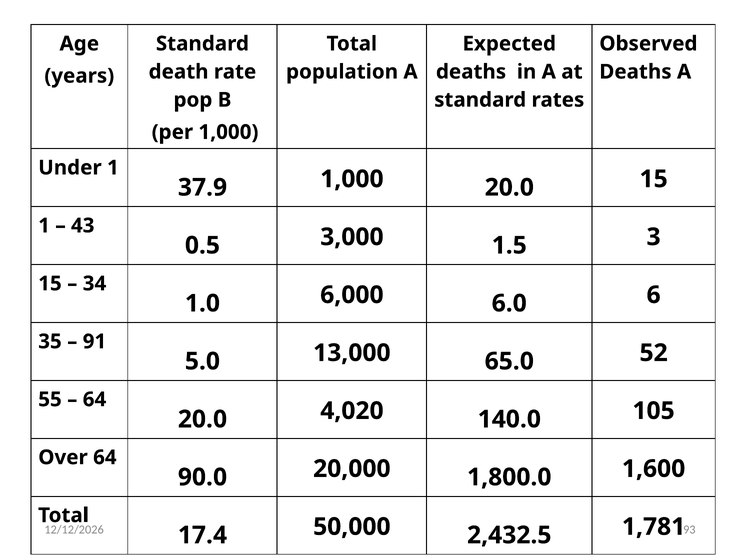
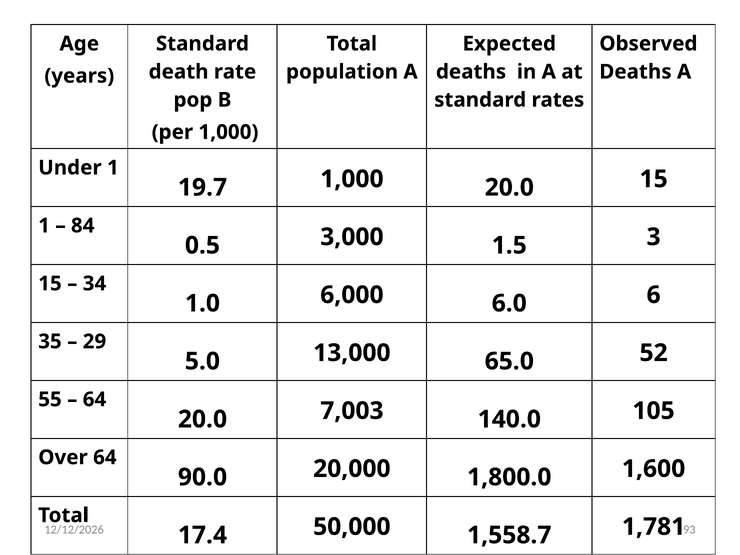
37.9: 37.9 -> 19.7
43: 43 -> 84
91: 91 -> 29
4,020: 4,020 -> 7,003
2,432.5: 2,432.5 -> 1,558.7
